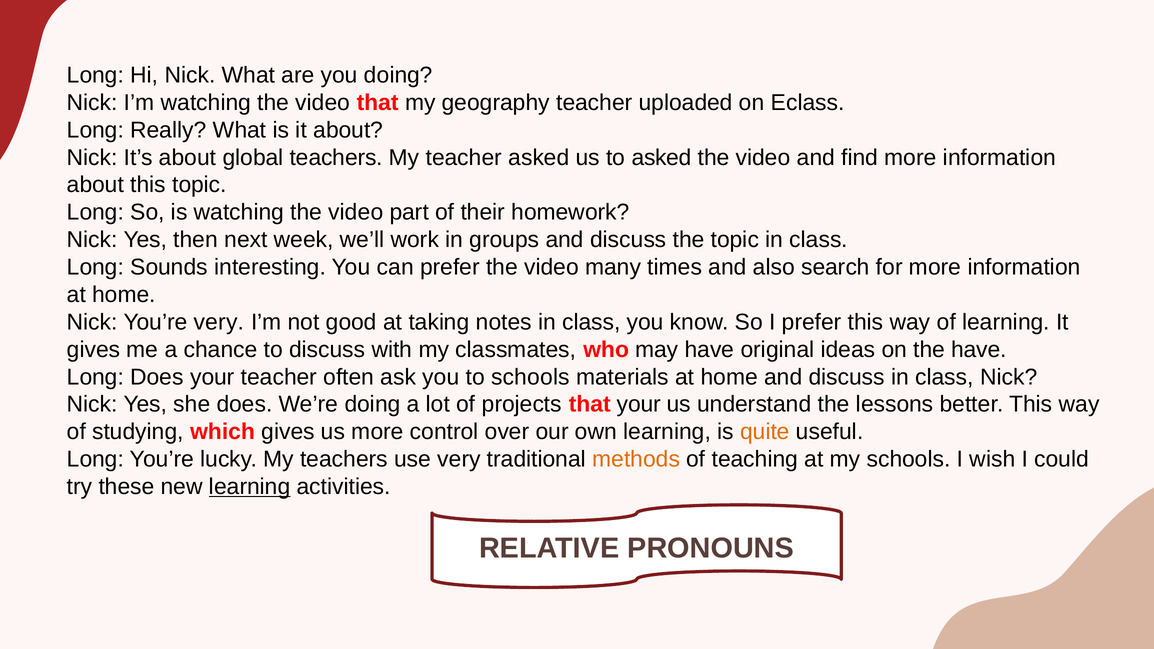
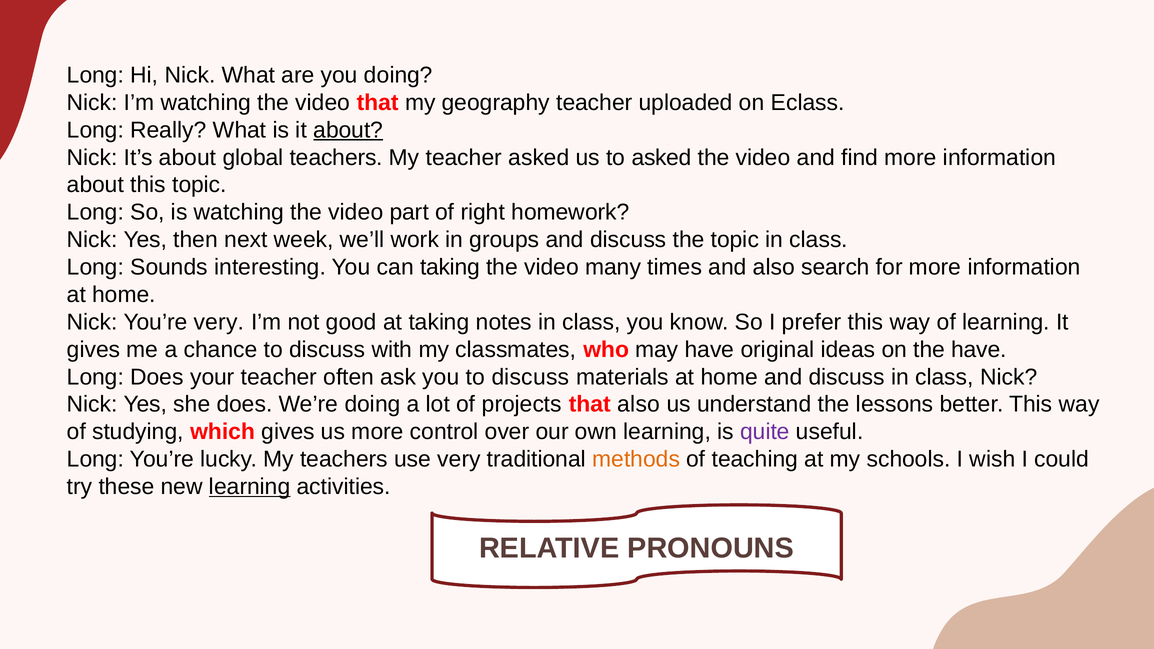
about at (348, 130) underline: none -> present
their: their -> right
can prefer: prefer -> taking
you to schools: schools -> discuss
that your: your -> also
quite colour: orange -> purple
